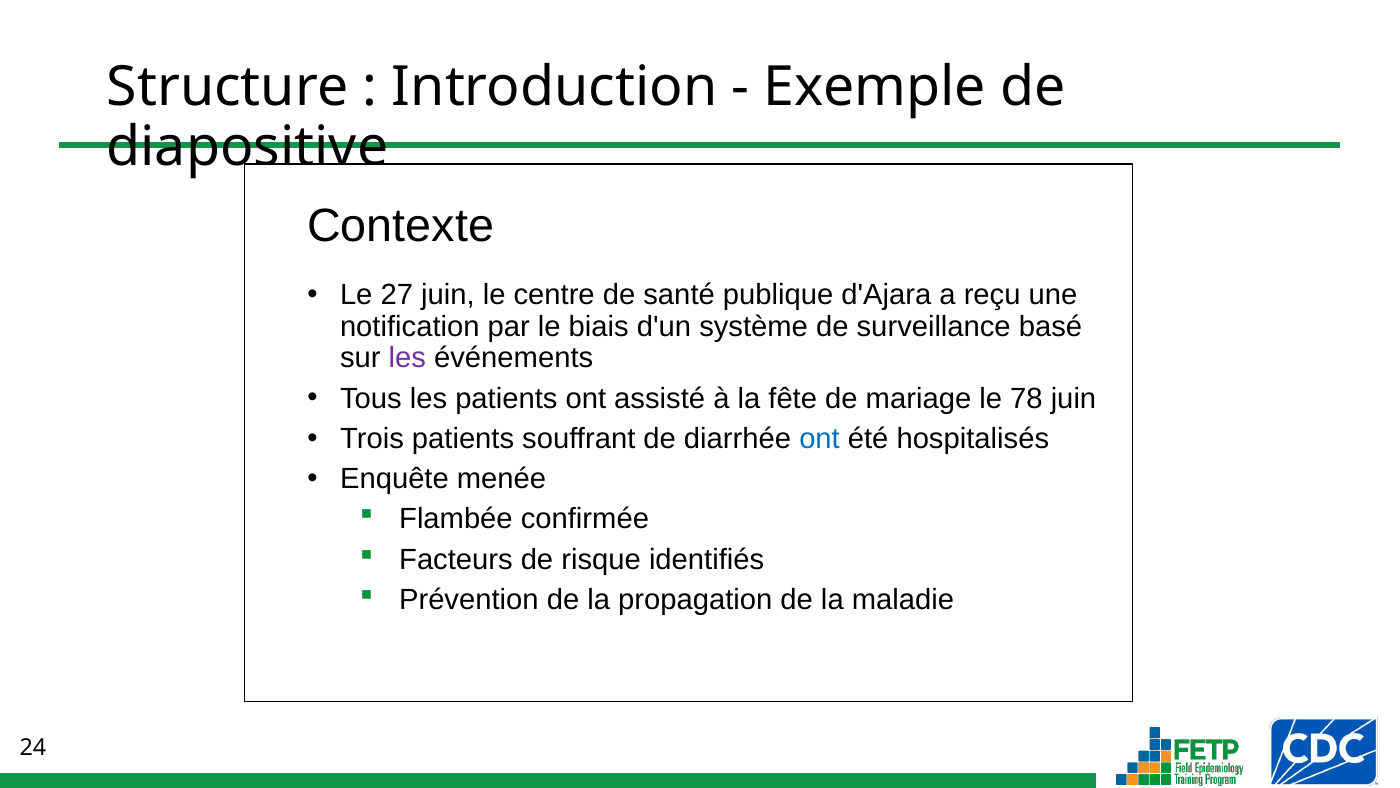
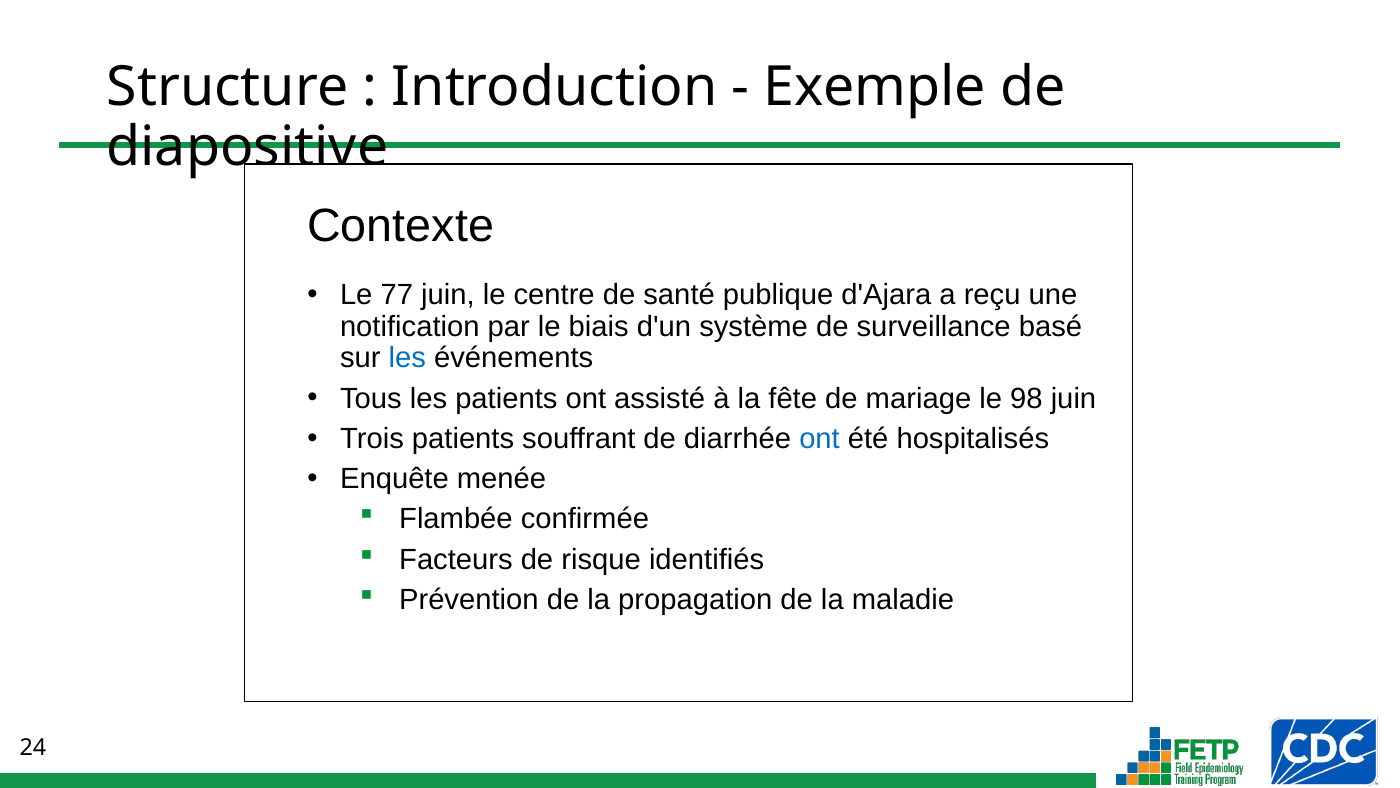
27: 27 -> 77
les at (407, 358) colour: purple -> blue
78: 78 -> 98
